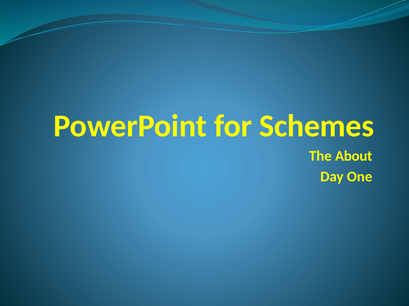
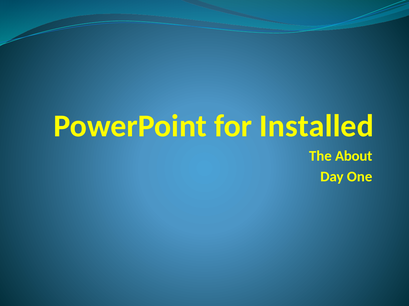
Schemes: Schemes -> Installed
